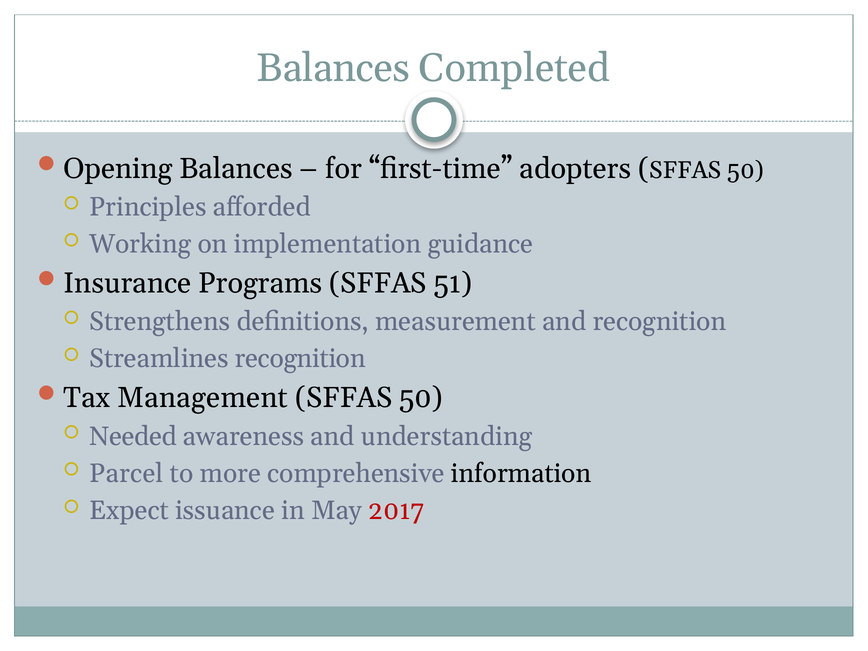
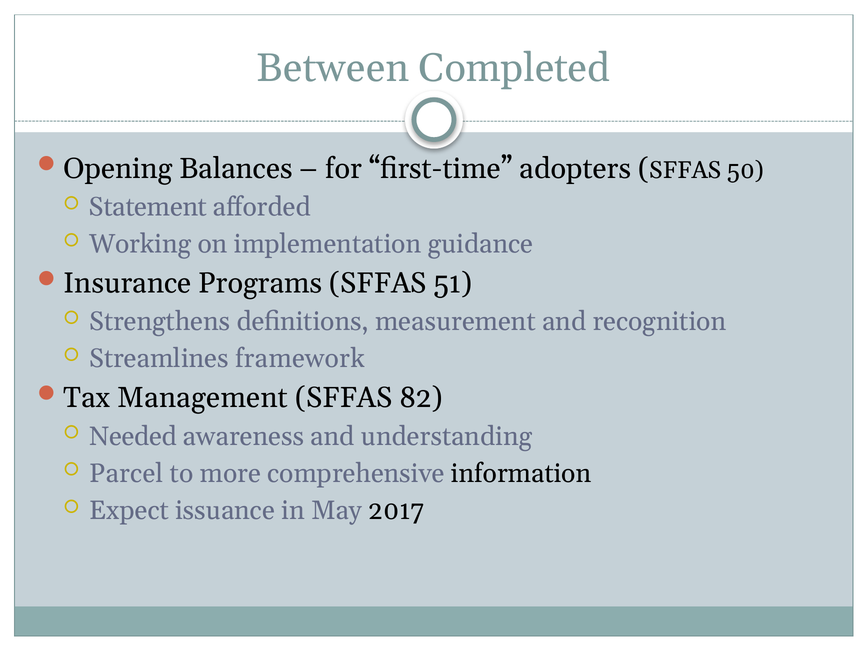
Balances at (333, 68): Balances -> Between
Principles: Principles -> Statement
Streamlines recognition: recognition -> framework
50 at (421, 398): 50 -> 82
2017 colour: red -> black
